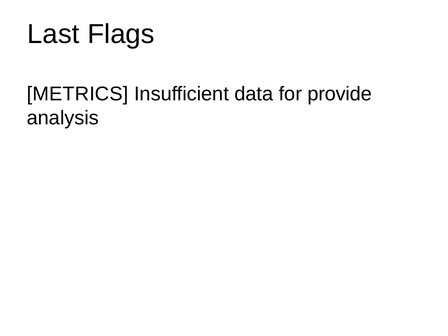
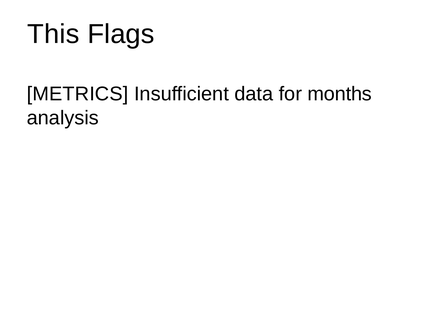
Last: Last -> This
provide: provide -> months
